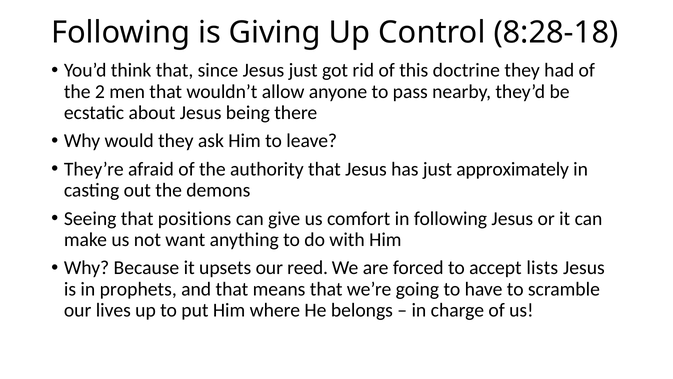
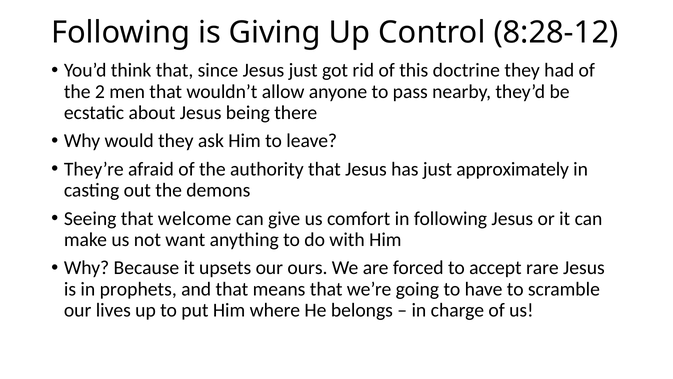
8:28-18: 8:28-18 -> 8:28-12
positions: positions -> welcome
reed: reed -> ours
lists: lists -> rare
